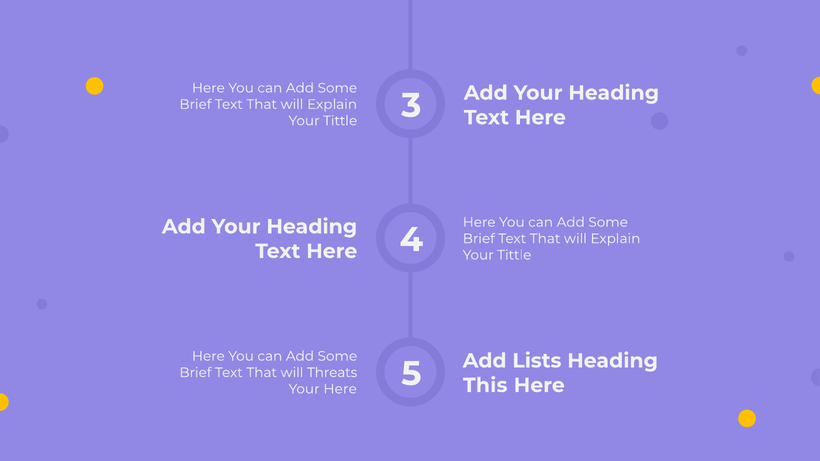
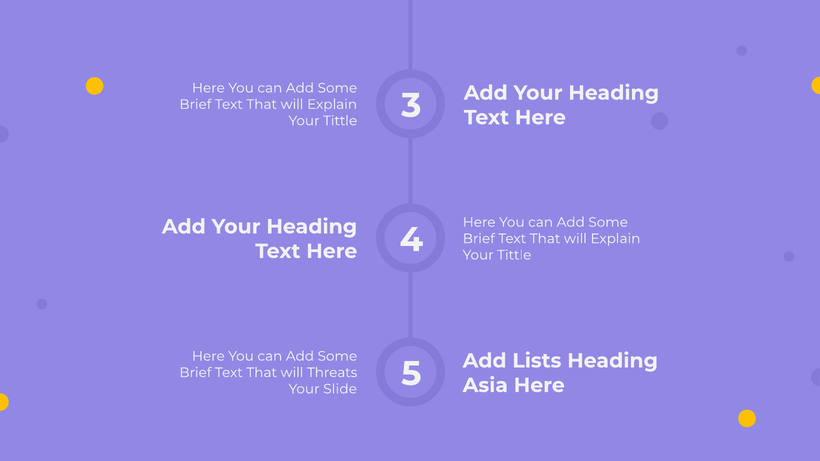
This: This -> Asia
Your Here: Here -> Slide
